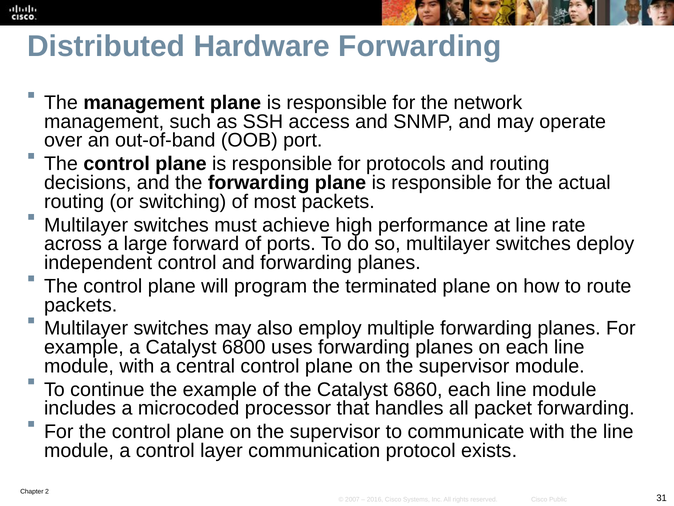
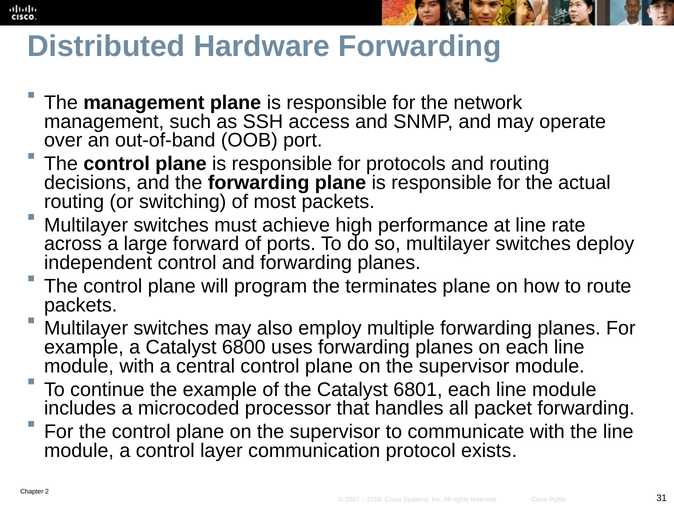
terminated: terminated -> terminates
6860: 6860 -> 6801
